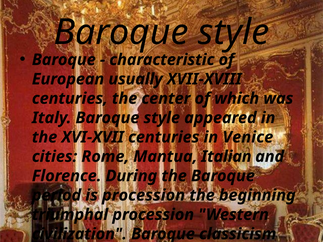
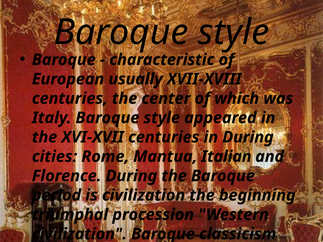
in Venice: Venice -> During
is procession: procession -> civilization
